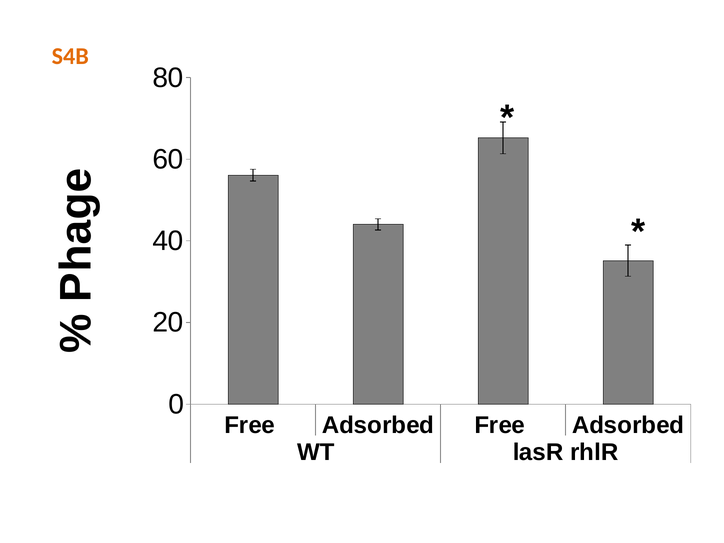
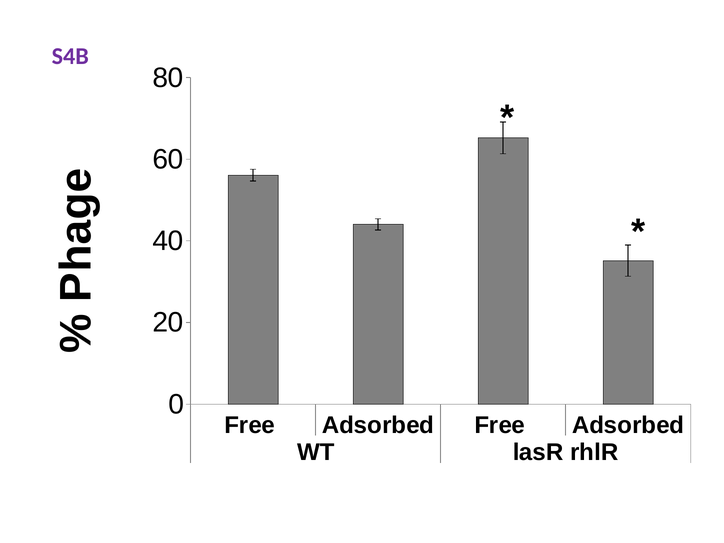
S4B colour: orange -> purple
